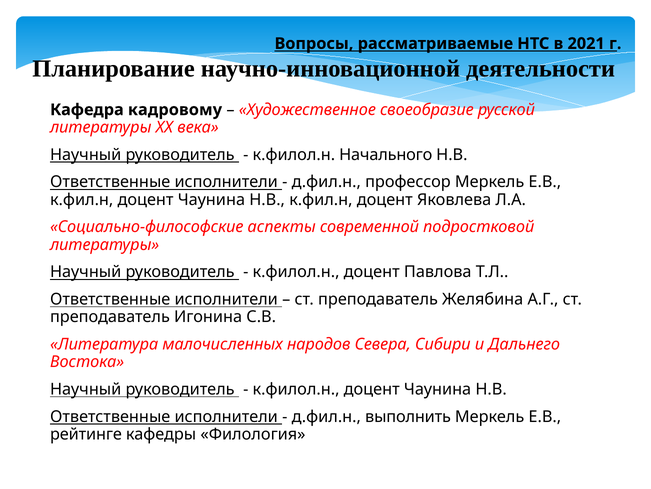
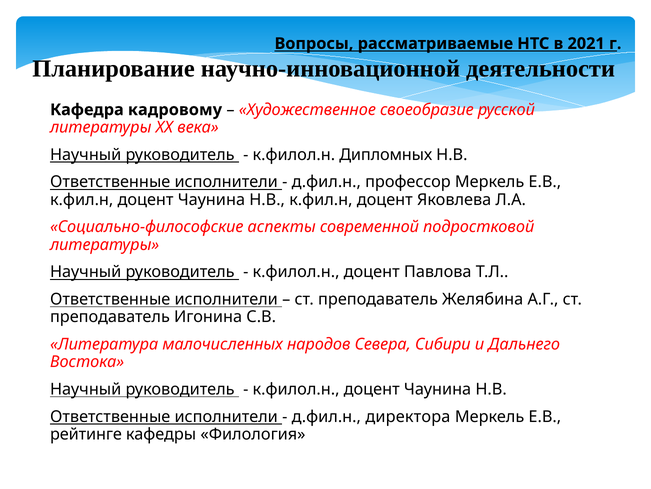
Начального: Начального -> Дипломных
выполнить: выполнить -> директора
